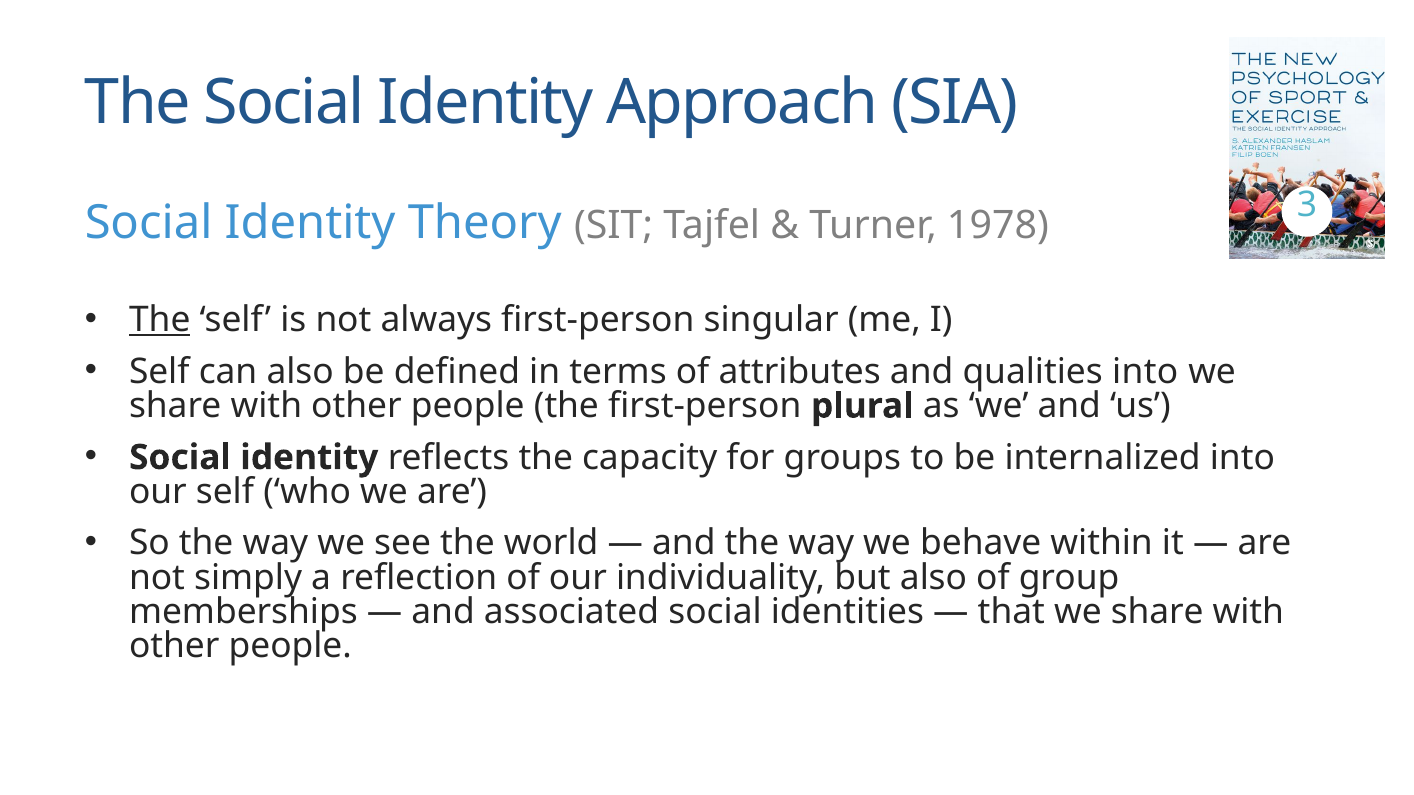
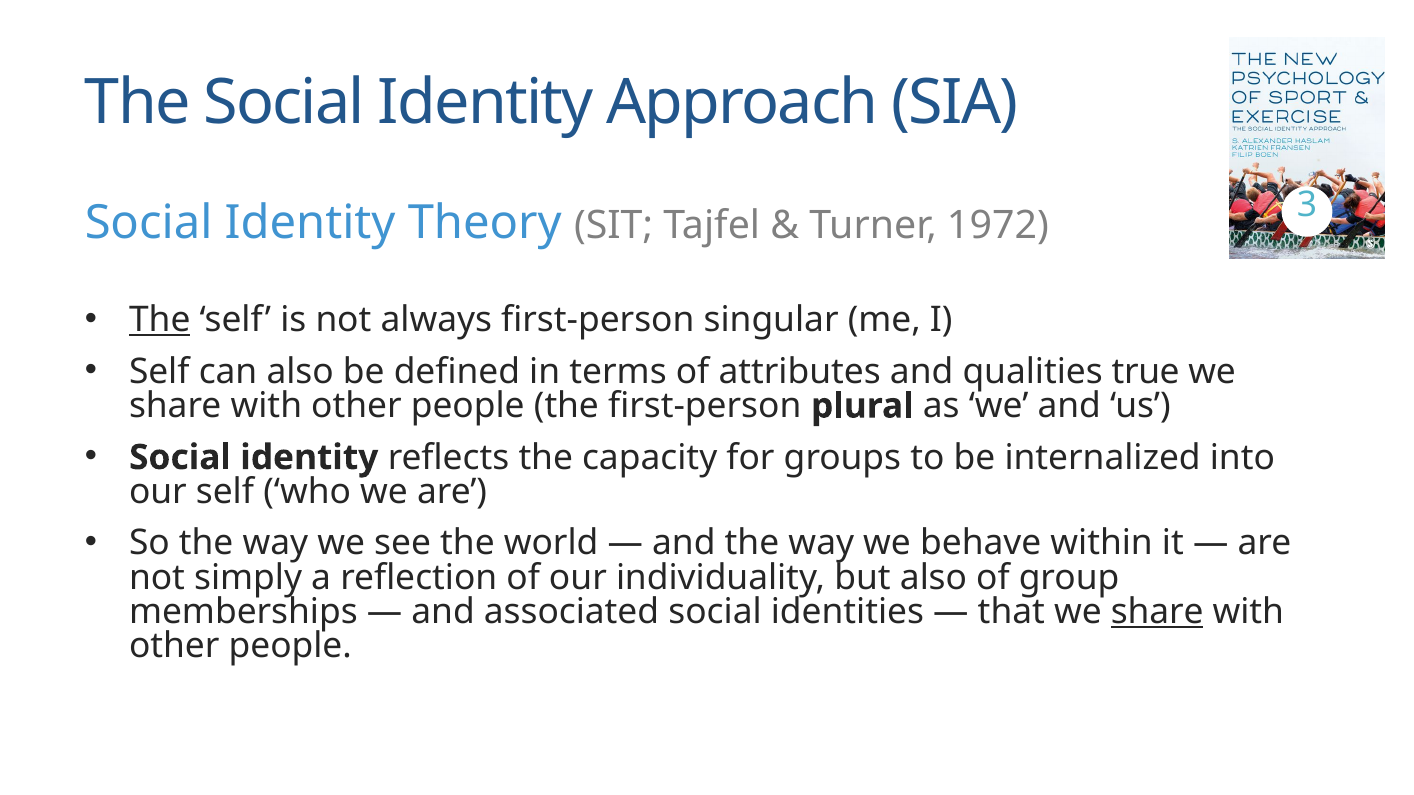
1978: 1978 -> 1972
qualities into: into -> true
share at (1157, 612) underline: none -> present
